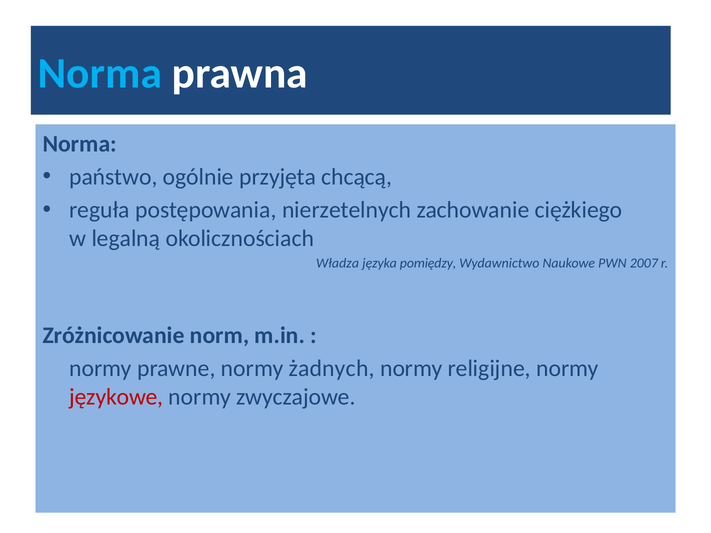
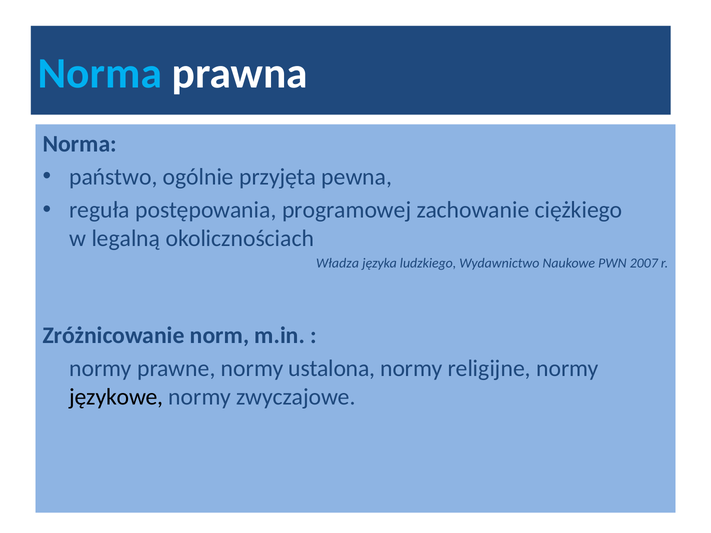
chcącą: chcącą -> pewna
nierzetelnych: nierzetelnych -> programowej
pomiędzy: pomiędzy -> ludzkiego
żadnych: żadnych -> ustalona
językowe colour: red -> black
